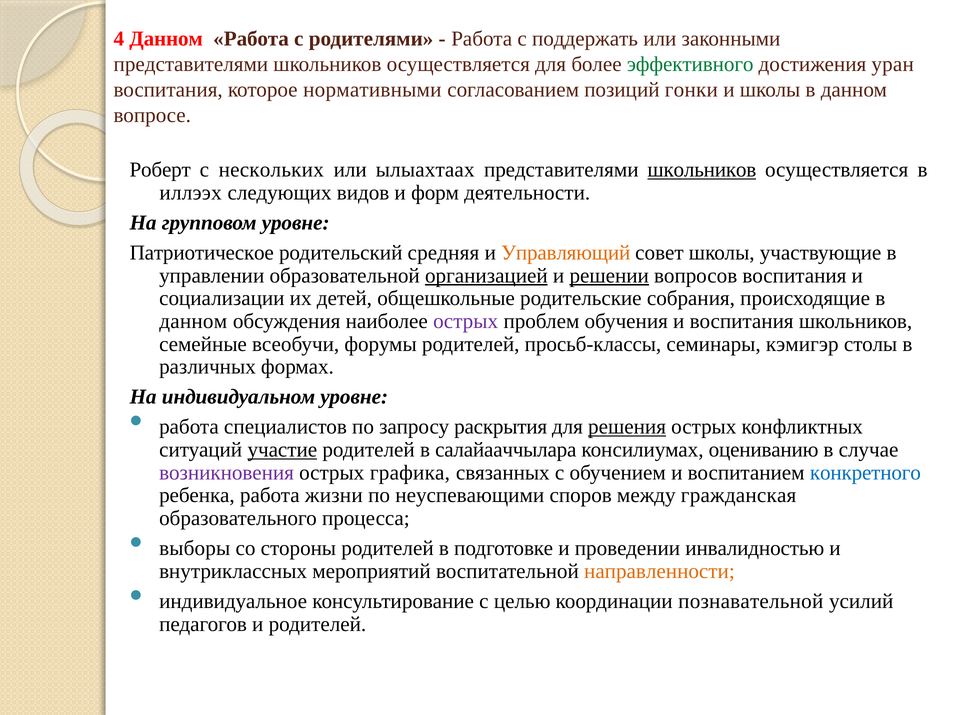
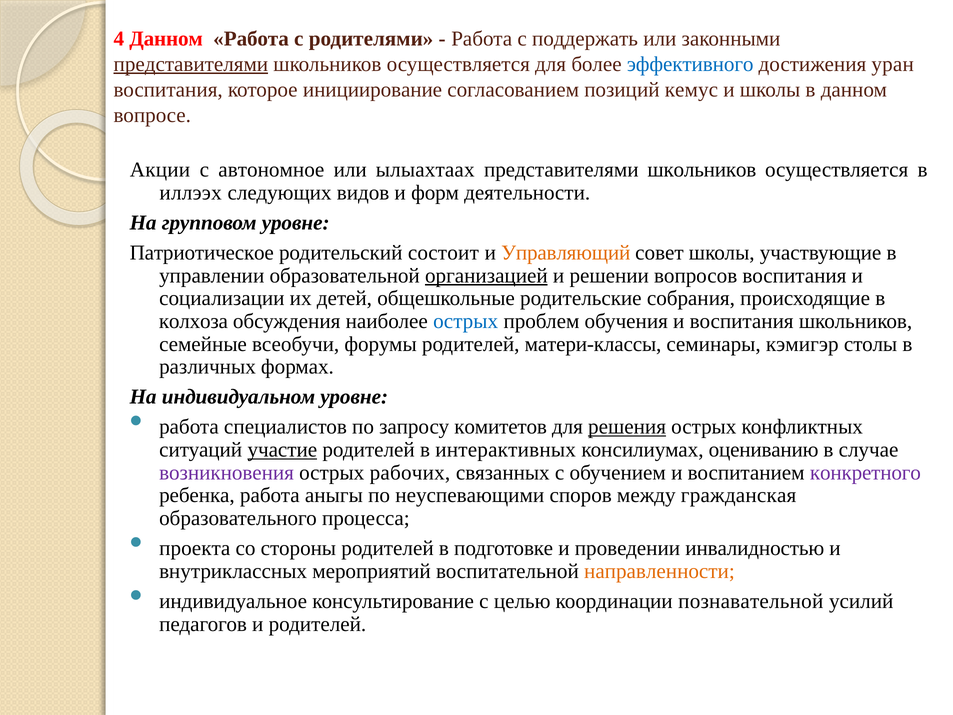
представителями at (191, 64) underline: none -> present
эффективного colour: green -> blue
нормативными: нормативными -> инициирование
гонки: гонки -> кемус
Роберт: Роберт -> Акции
нескольких: нескольких -> автономное
школьников at (702, 170) underline: present -> none
средняя: средняя -> состоит
решении underline: present -> none
данном at (193, 321): данном -> колхоза
острых at (466, 321) colour: purple -> blue
просьб-классы: просьб-классы -> матери-классы
раскрытия: раскрытия -> комитетов
салайааччылара: салайааччылара -> интерактивных
графика: графика -> рабочих
конкретного colour: blue -> purple
жизни: жизни -> аныгы
выборы: выборы -> проекта
